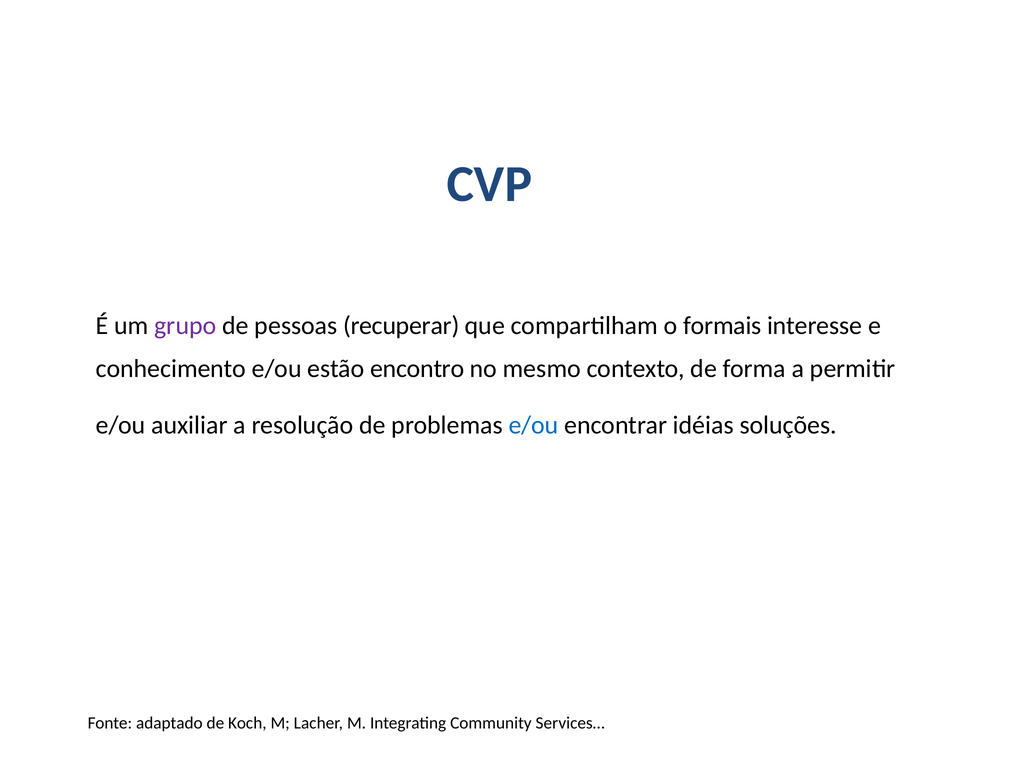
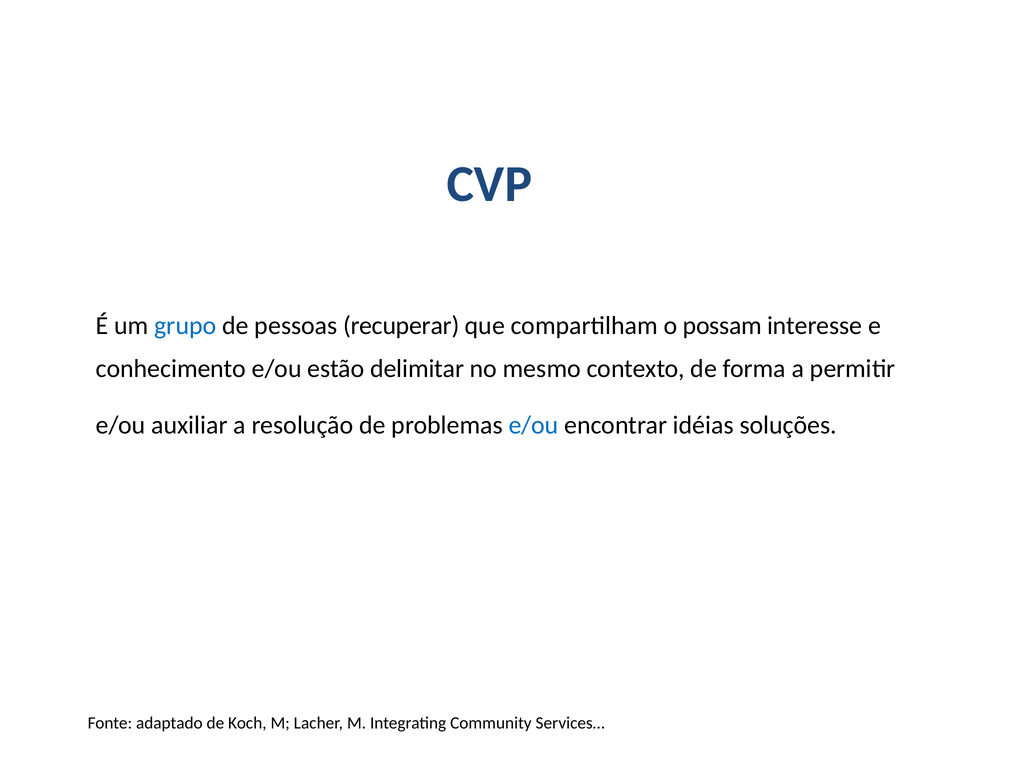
grupo colour: purple -> blue
formais: formais -> possam
encontro: encontro -> delimitar
